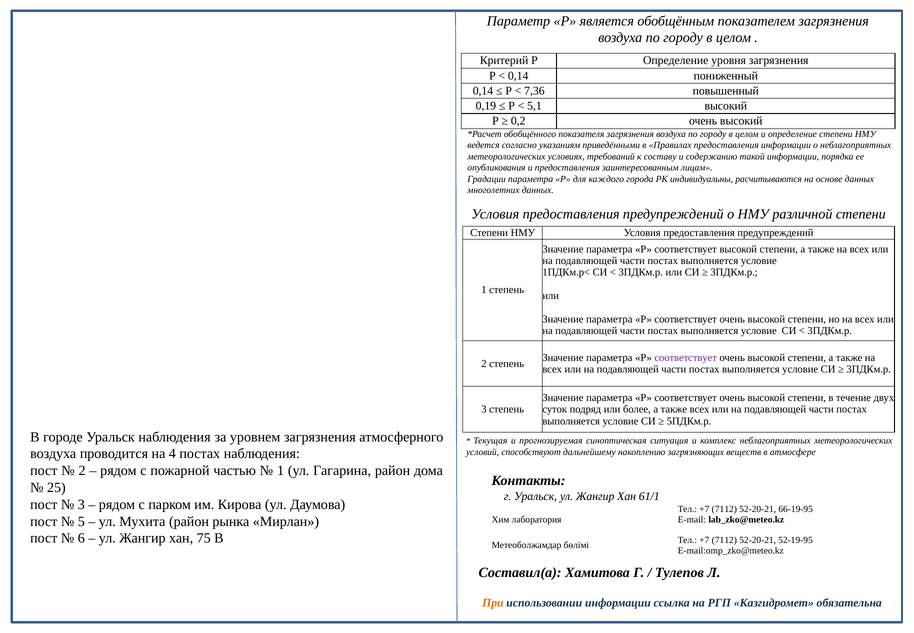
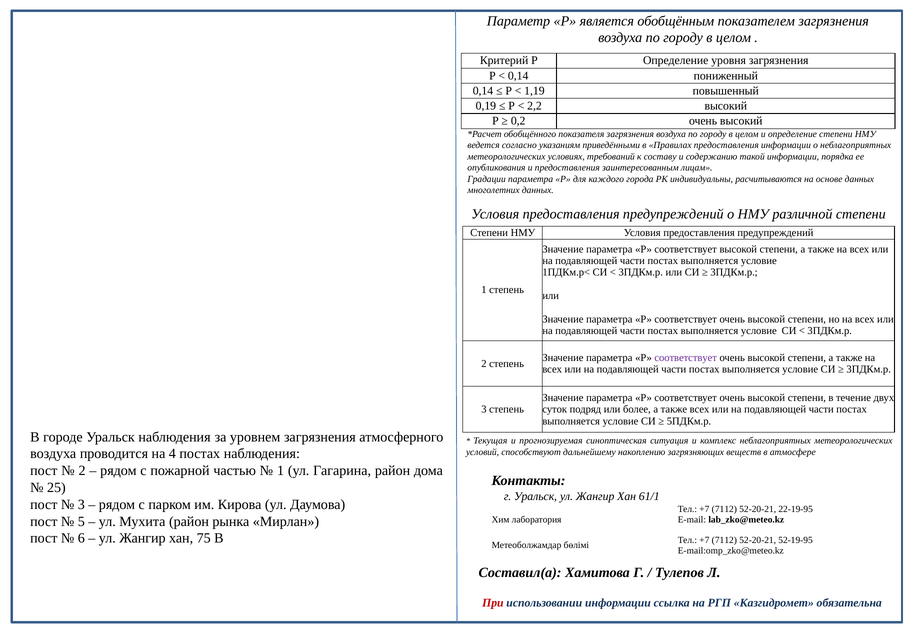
7,36: 7,36 -> 1,19
5,1: 5,1 -> 2,2
66-19-95: 66-19-95 -> 22-19-95
При colour: orange -> red
